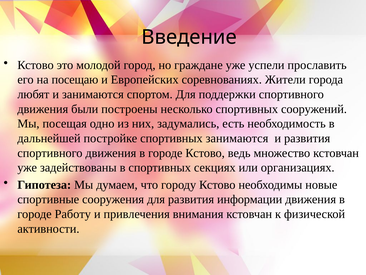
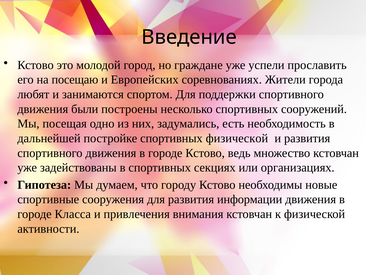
спортивных занимаются: занимаются -> физической
Работу: Работу -> Класса
